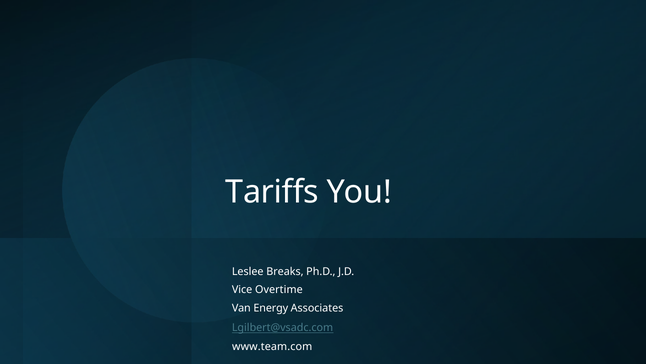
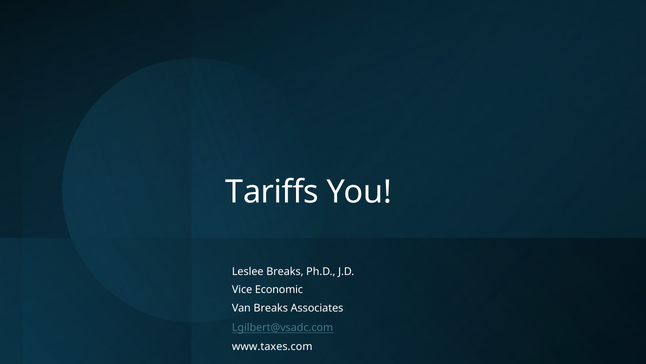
Overtime: Overtime -> Economic
Van Energy: Energy -> Breaks
www.team.com: www.team.com -> www.taxes.com
